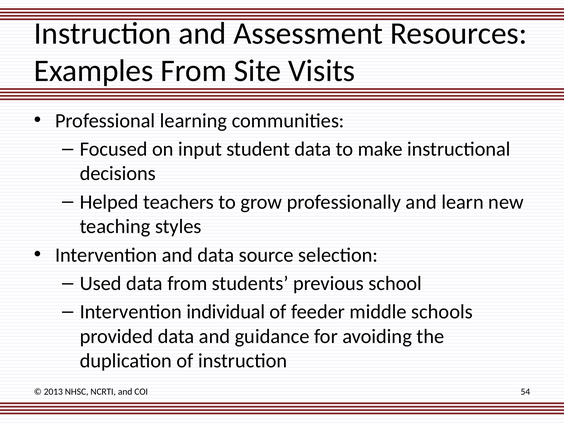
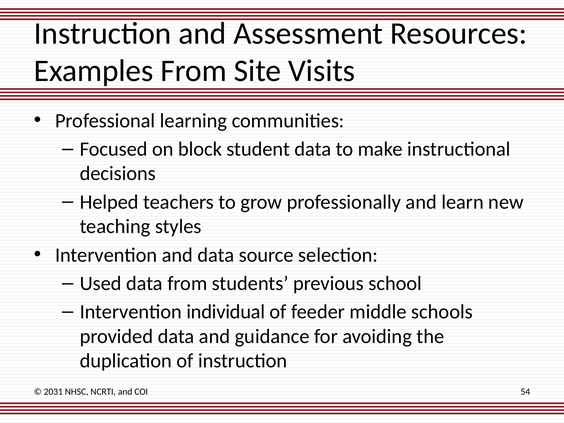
input: input -> block
2013: 2013 -> 2031
